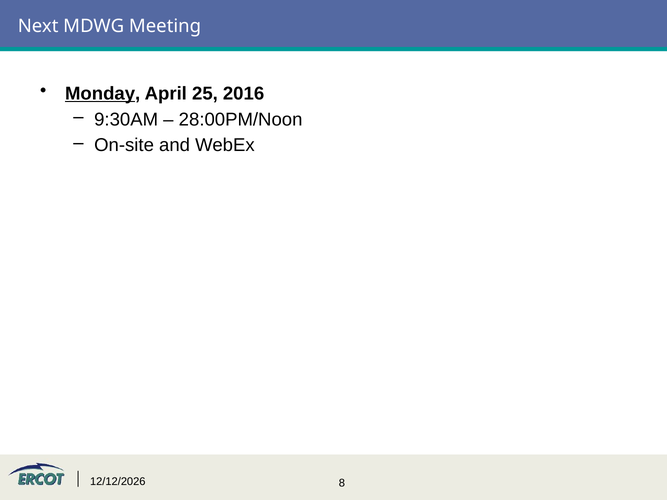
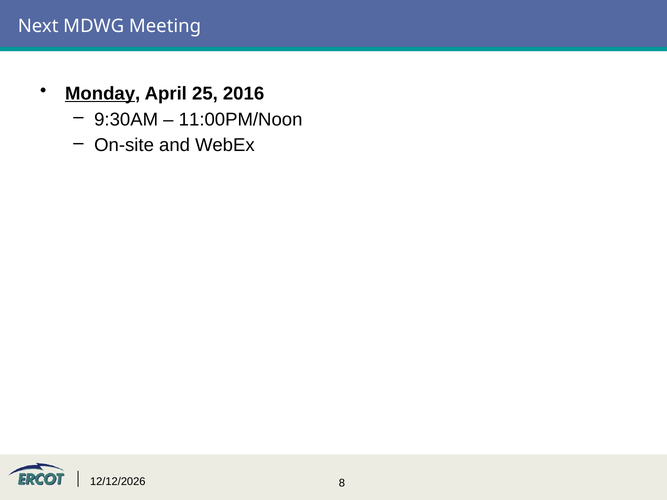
28:00PM/Noon: 28:00PM/Noon -> 11:00PM/Noon
